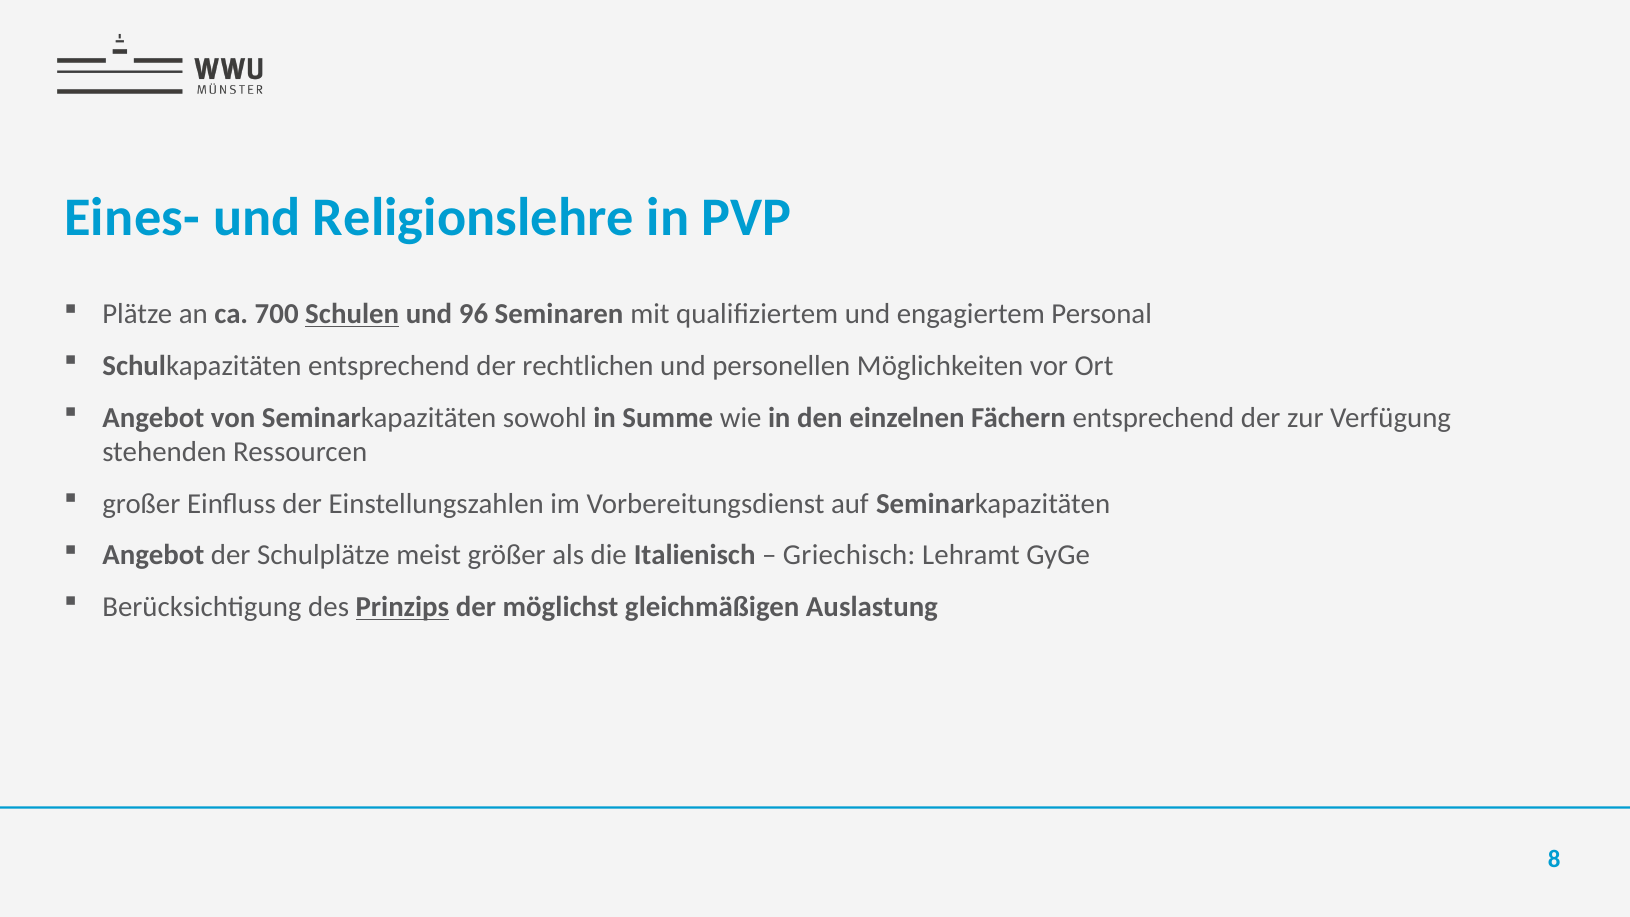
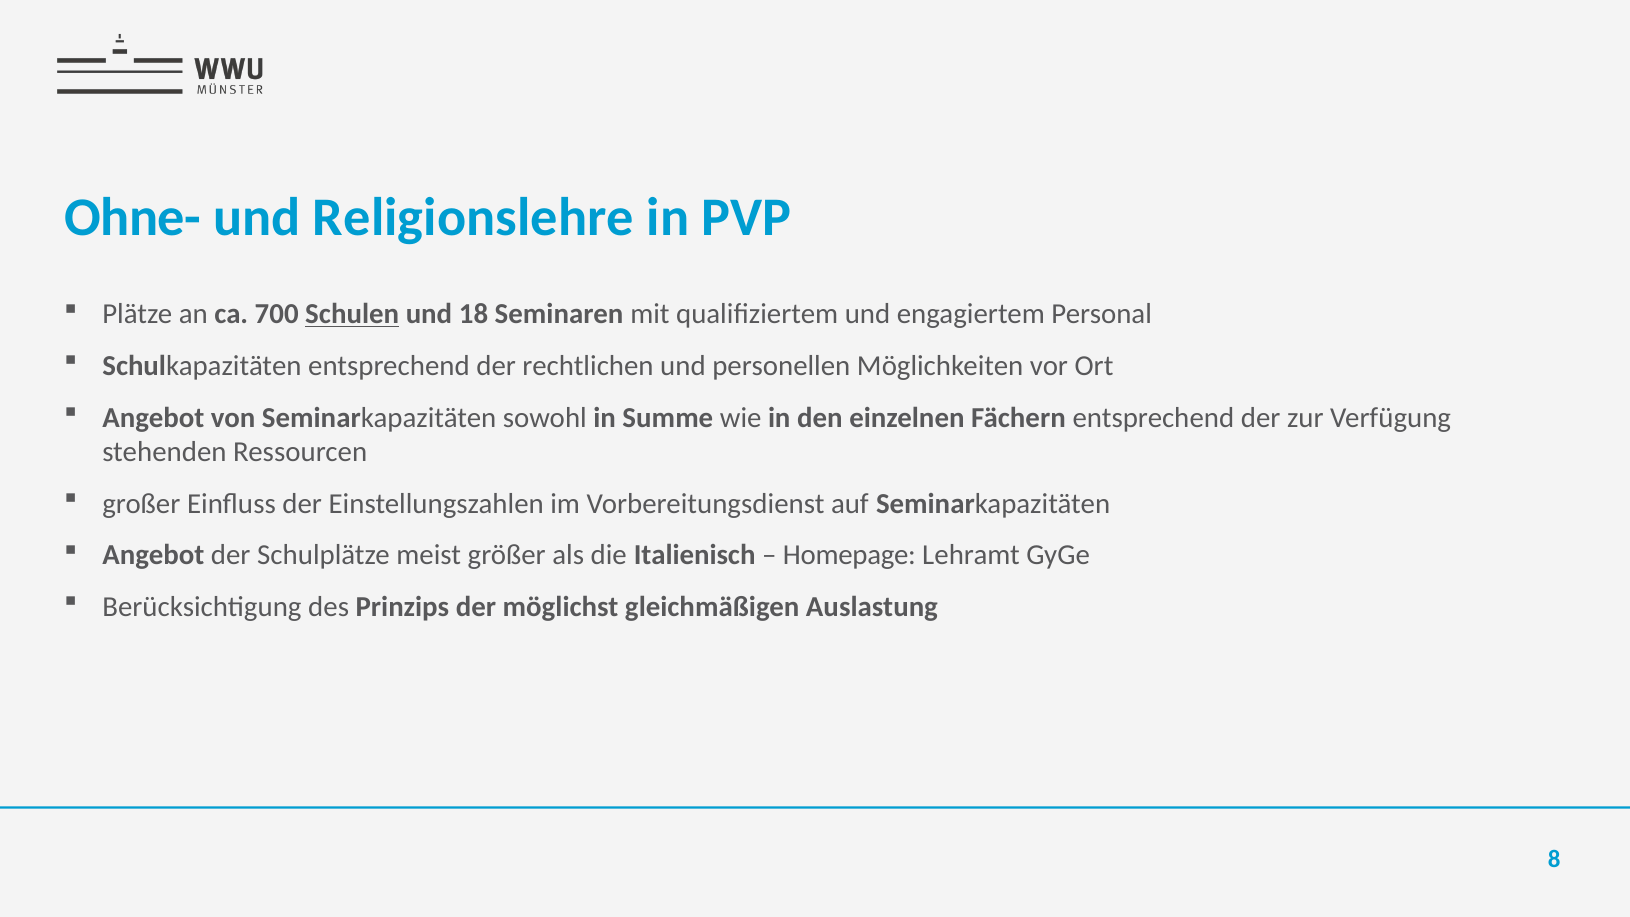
Eines-: Eines- -> Ohne-
96: 96 -> 18
Griechisch: Griechisch -> Homepage
Prinzips underline: present -> none
